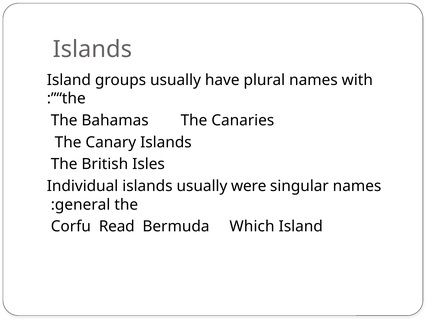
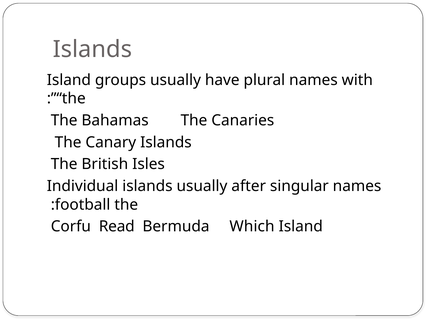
were: were -> after
general: general -> football
